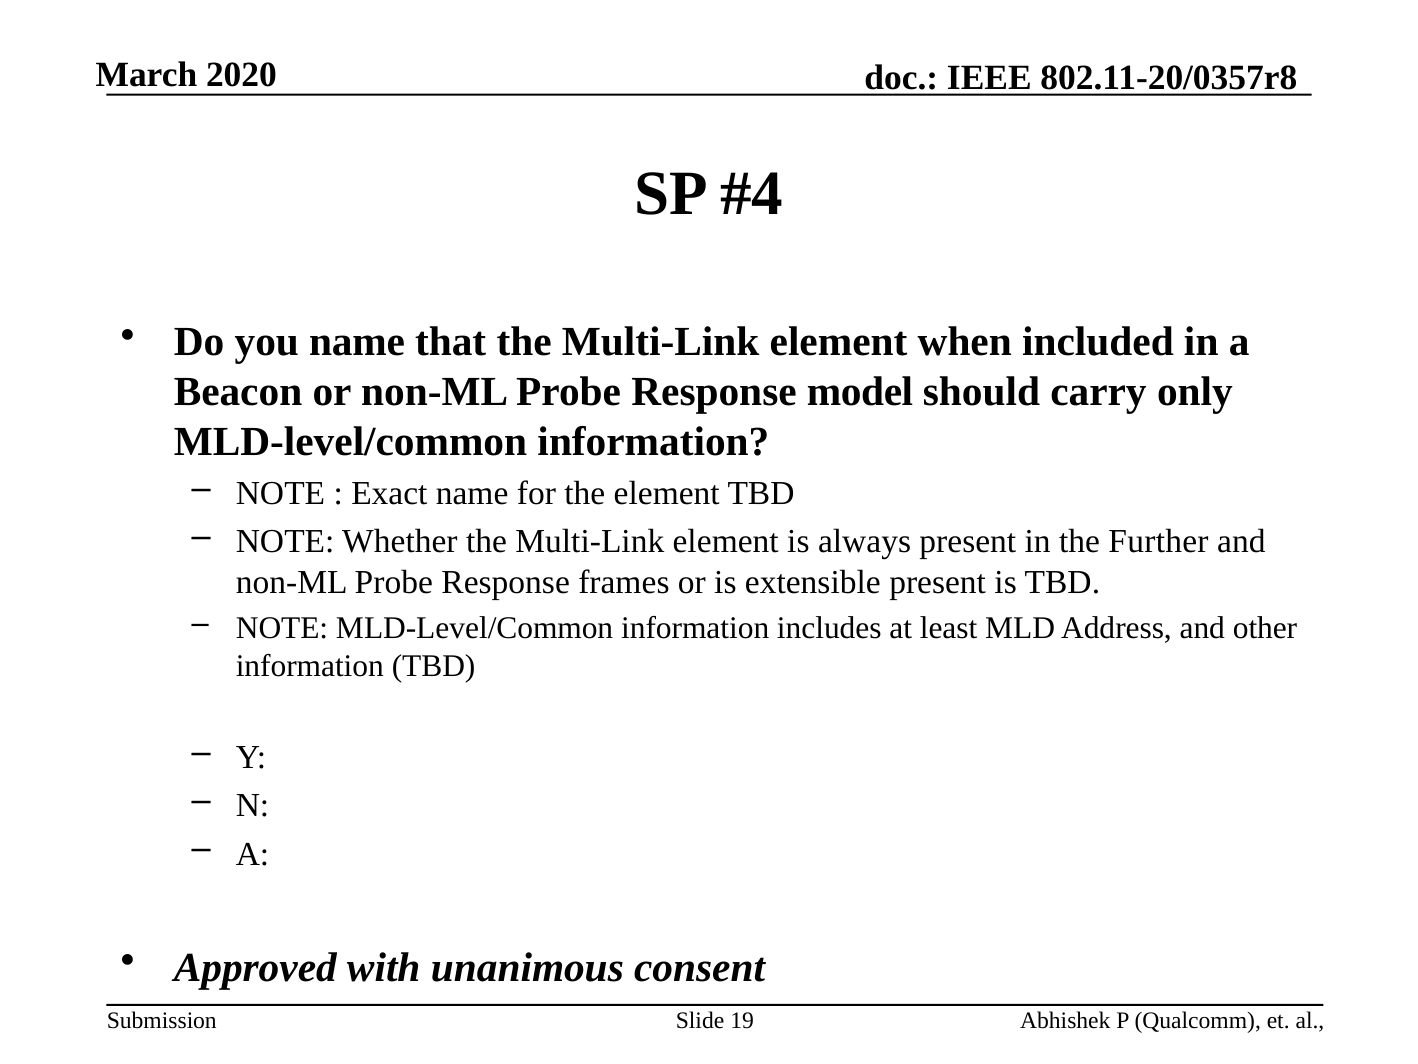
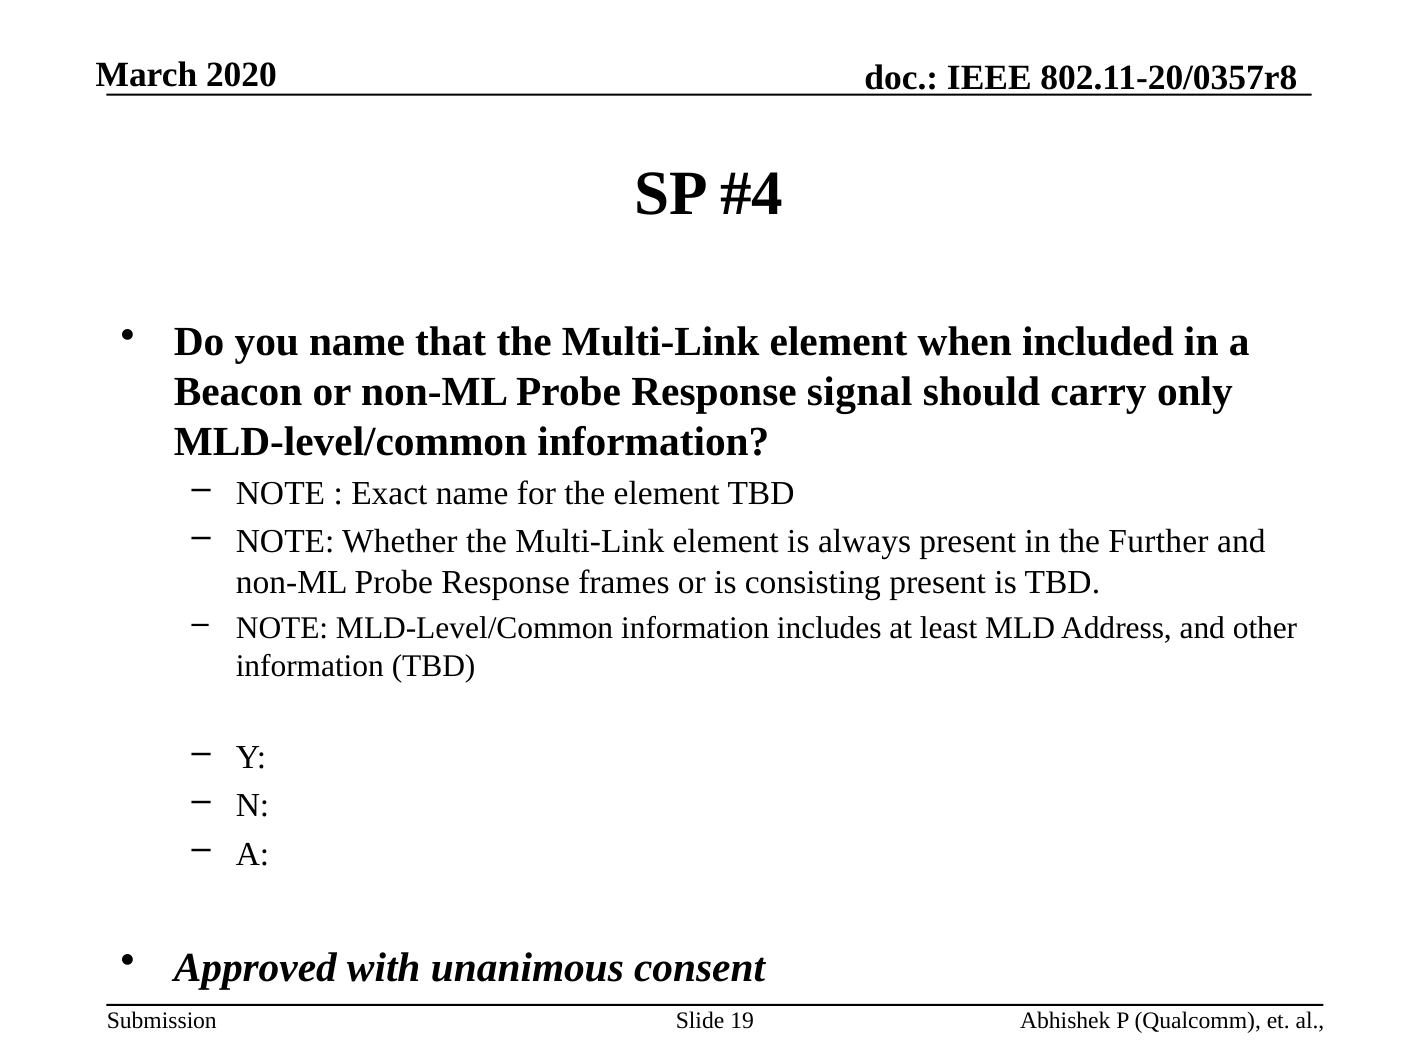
model: model -> signal
extensible: extensible -> consisting
